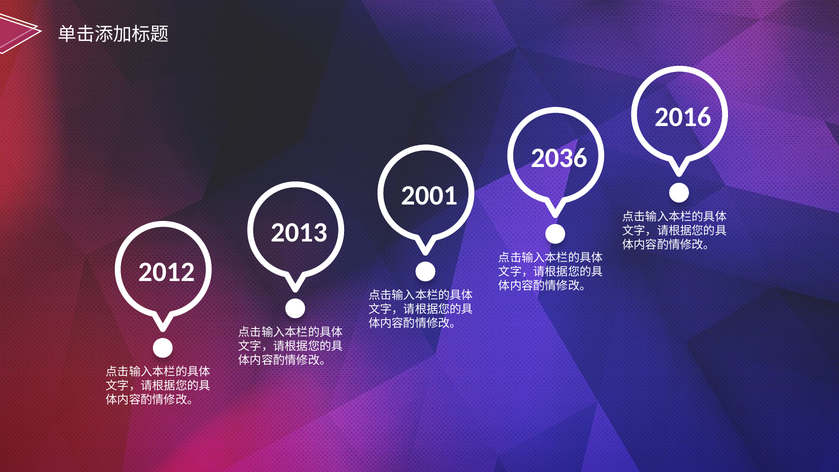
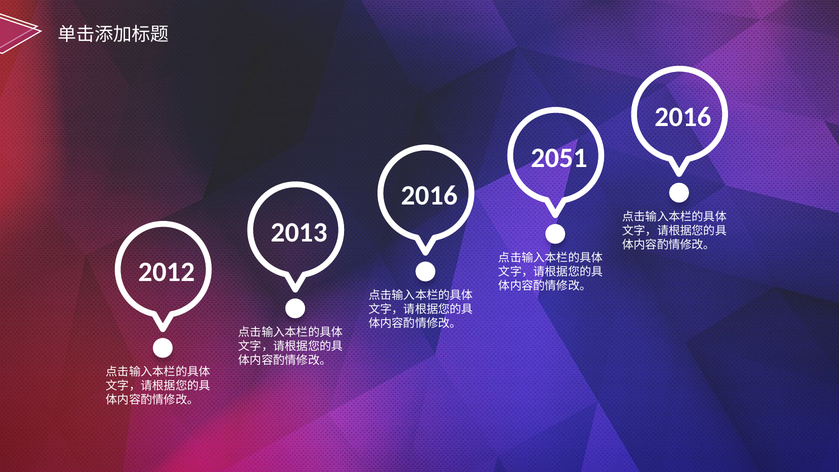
2036: 2036 -> 2051
2001 at (429, 196): 2001 -> 2016
